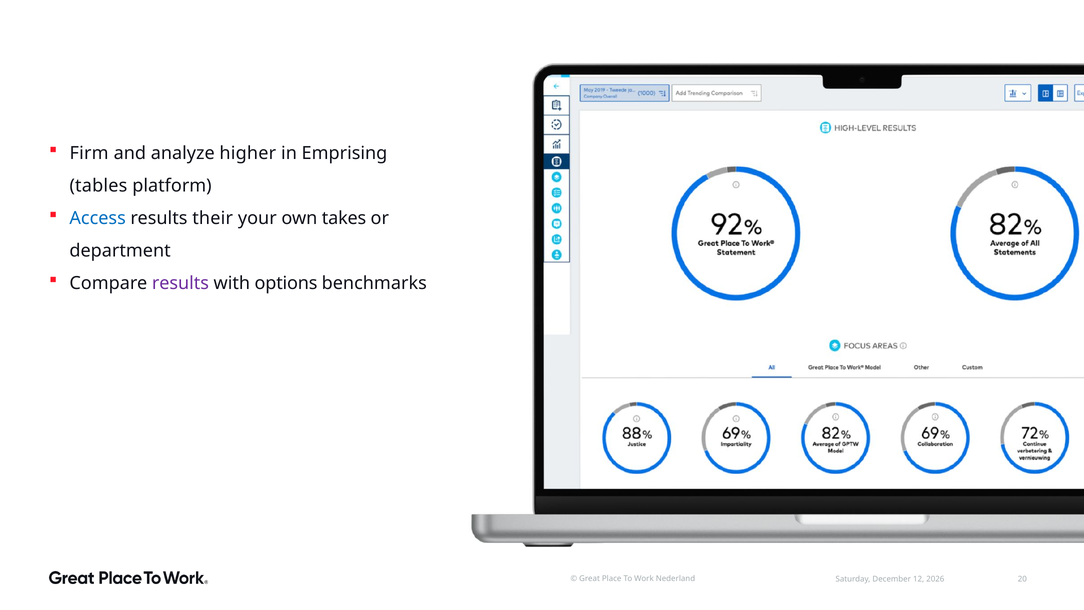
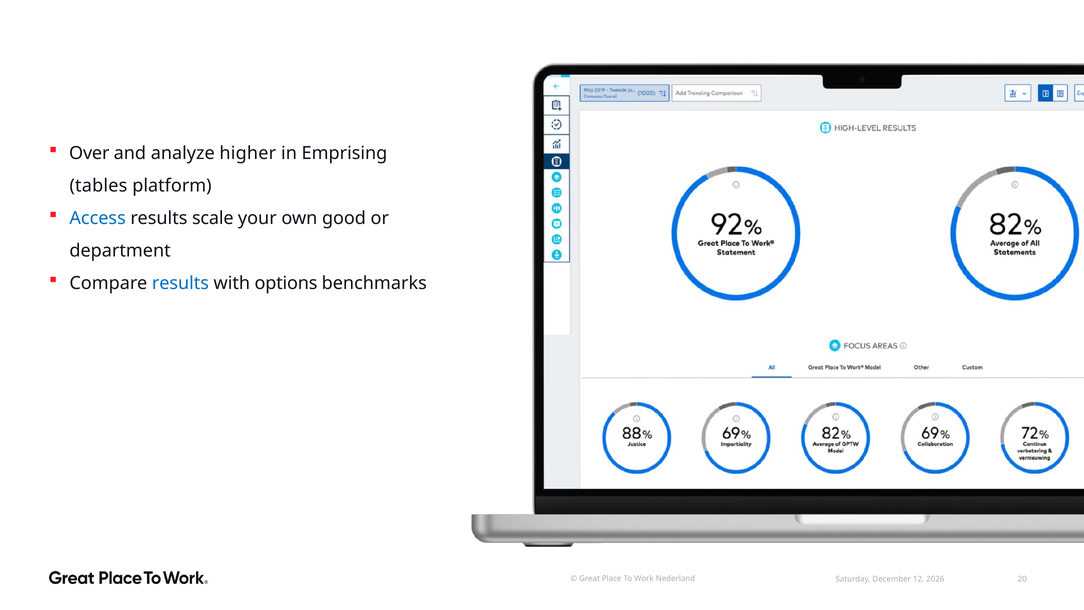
Firm: Firm -> Over
their: their -> scale
takes: takes -> good
results at (180, 283) colour: purple -> blue
